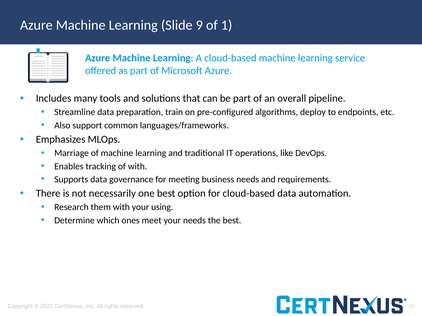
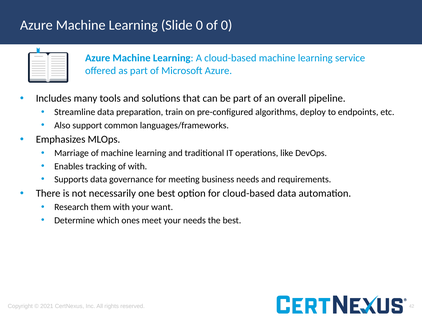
Slide 9: 9 -> 0
of 1: 1 -> 0
using: using -> want
